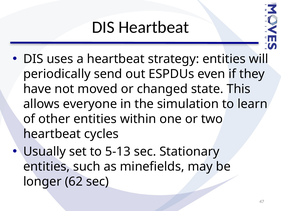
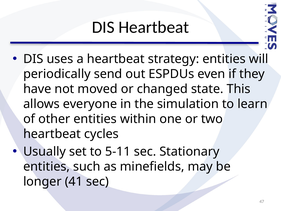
5-13: 5-13 -> 5-11
62: 62 -> 41
